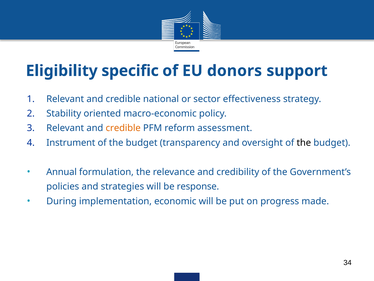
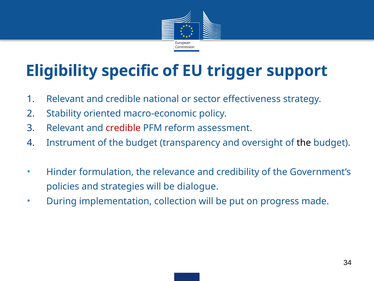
donors: donors -> trigger
credible at (123, 128) colour: orange -> red
Annual: Annual -> Hinder
response: response -> dialogue
economic: economic -> collection
